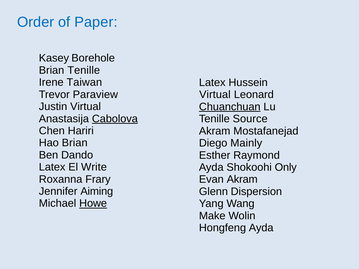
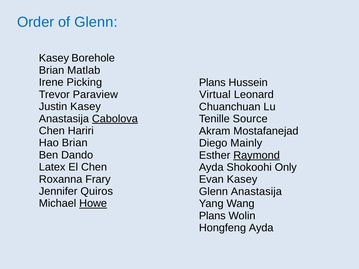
of Paper: Paper -> Glenn
Brian Tenille: Tenille -> Matlab
Taiwan: Taiwan -> Picking
Latex at (212, 83): Latex -> Plans
Justin Virtual: Virtual -> Kasey
Chuanchuan underline: present -> none
Raymond underline: none -> present
El Write: Write -> Chen
Evan Akram: Akram -> Kasey
Aiming: Aiming -> Quiros
Glenn Dispersion: Dispersion -> Anastasija
Make at (212, 216): Make -> Plans
